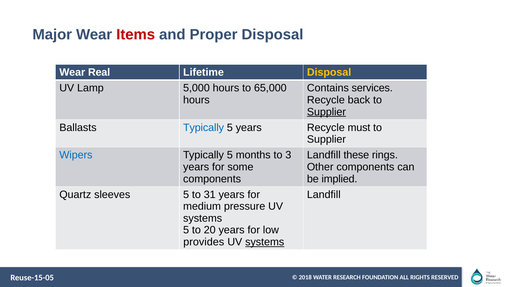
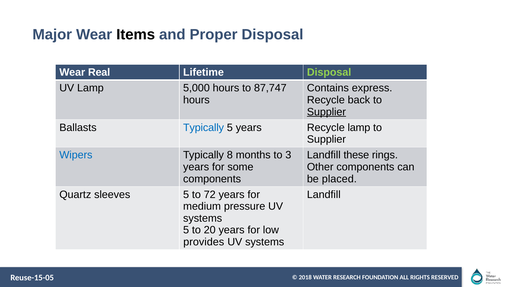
Items colour: red -> black
Disposal at (329, 72) colour: yellow -> light green
65,000: 65,000 -> 87,747
services: services -> express
Recycle must: must -> lamp
5 at (230, 155): 5 -> 8
implied: implied -> placed
31: 31 -> 72
systems at (265, 242) underline: present -> none
